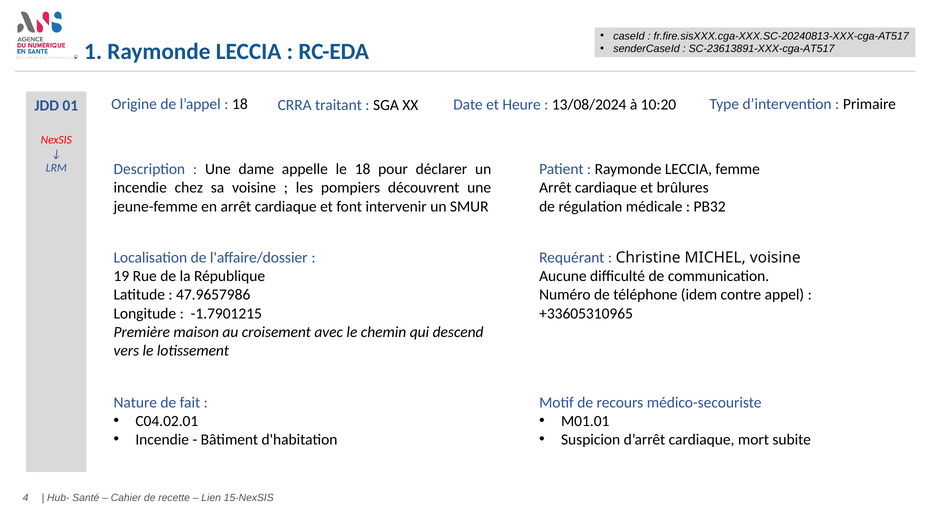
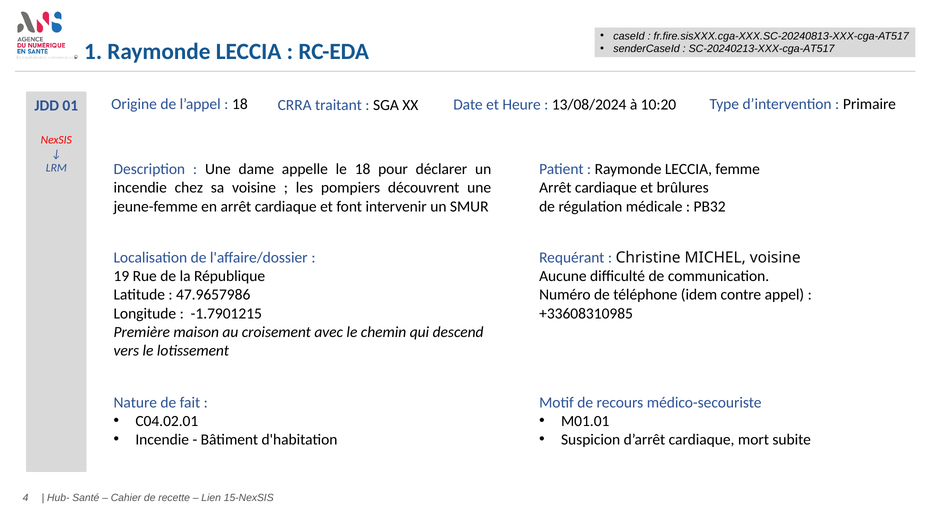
SC-23613891-XXX-cga-AT517: SC-23613891-XXX-cga-AT517 -> SC-20240213-XXX-cga-AT517
+33605310965: +33605310965 -> +33608310985
